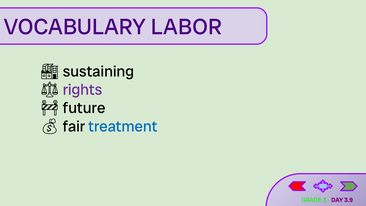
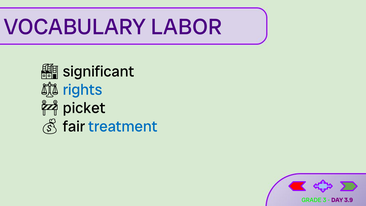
sustaining: sustaining -> significant
rights colour: purple -> blue
future: future -> picket
